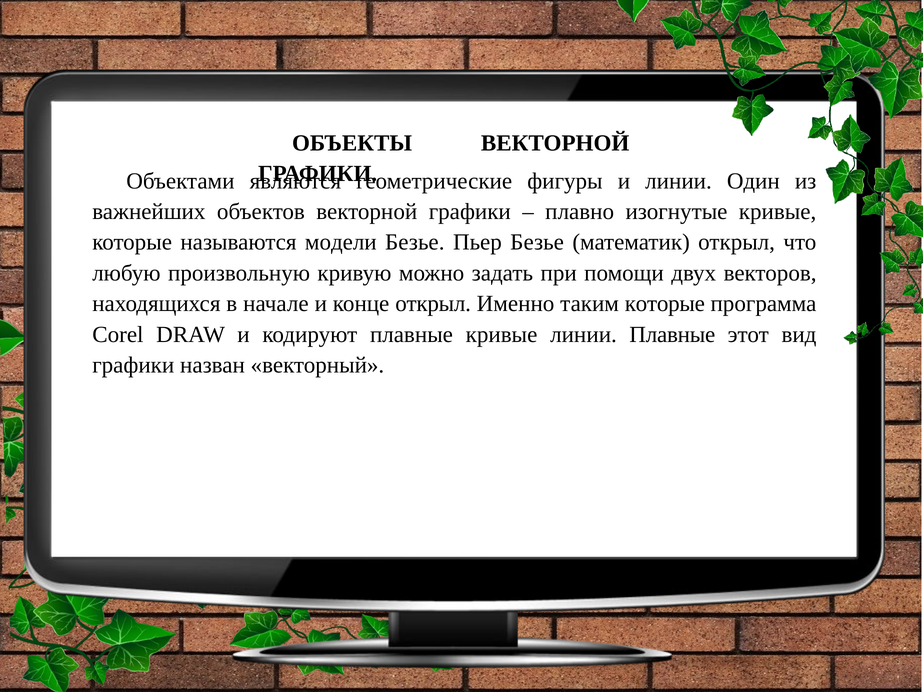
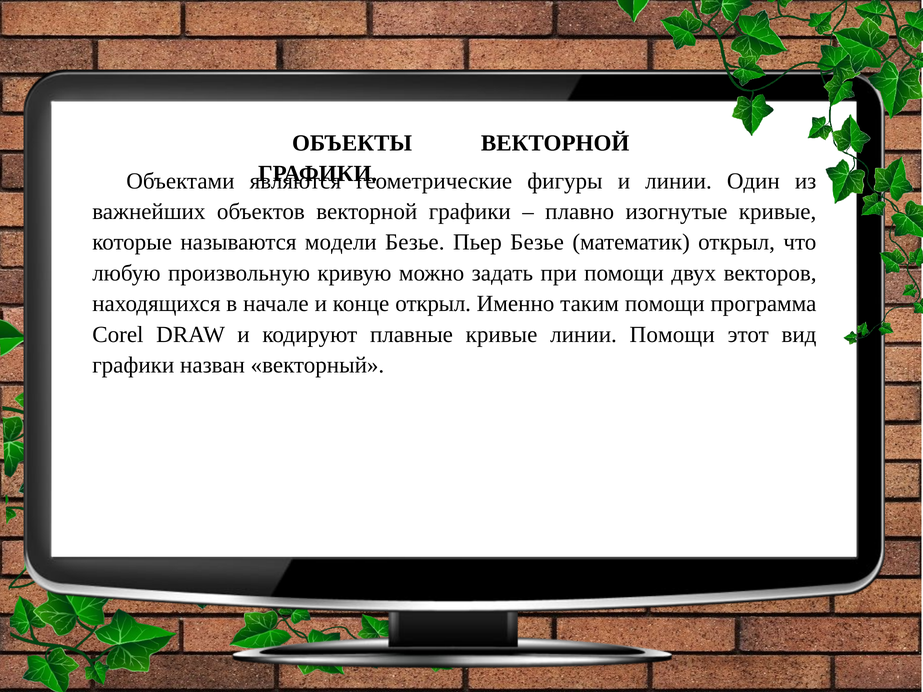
таким которые: которые -> помощи
линии Плавные: Плавные -> Помощи
